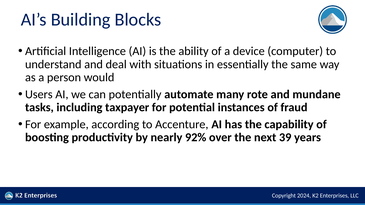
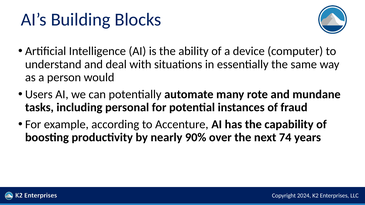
taxpayer: taxpayer -> personal
92%: 92% -> 90%
39: 39 -> 74
